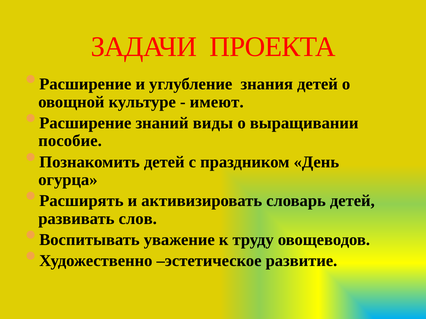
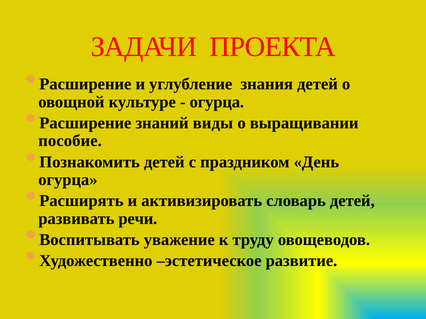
имеют at (217, 102): имеют -> огурца
слов: слов -> речи
